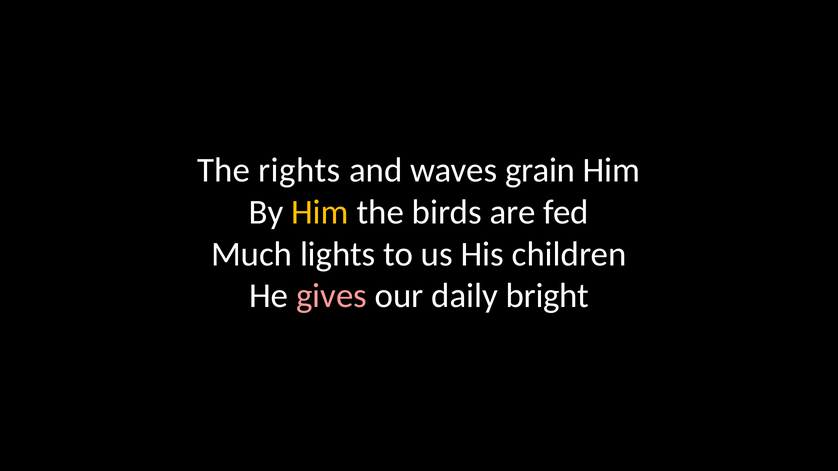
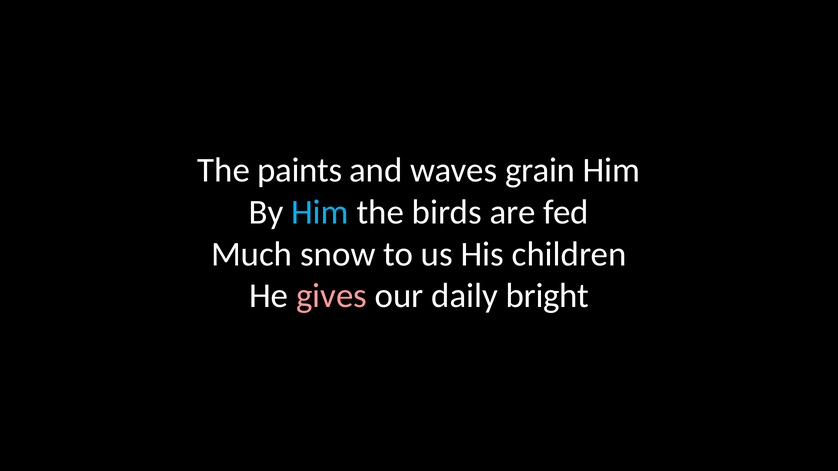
rights: rights -> paints
Him at (320, 212) colour: yellow -> light blue
lights: lights -> snow
